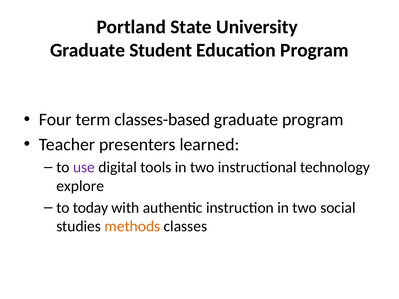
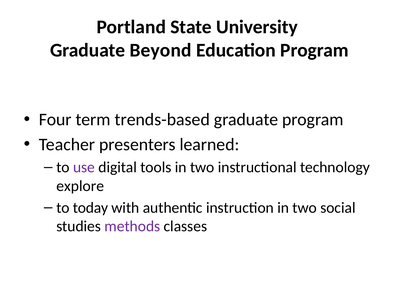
Student: Student -> Beyond
classes-based: classes-based -> trends-based
methods colour: orange -> purple
